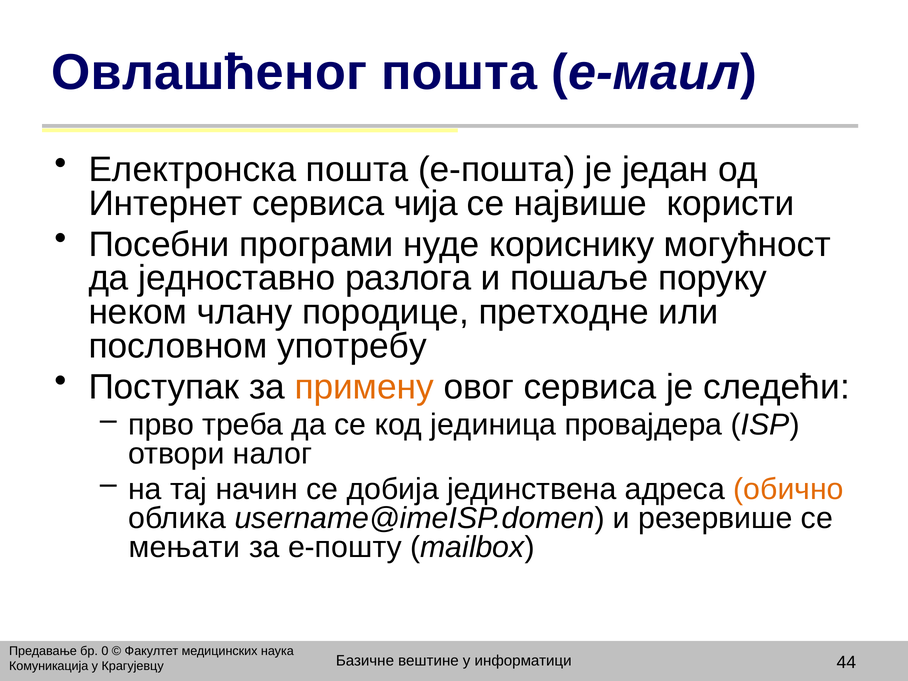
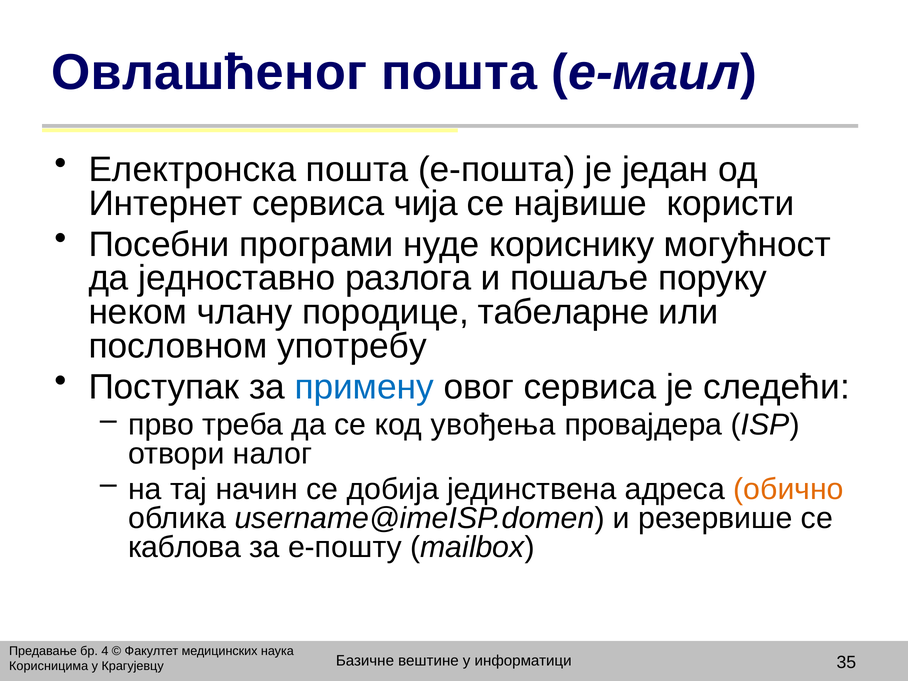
претходне: претходне -> табеларне
примену colour: orange -> blue
јединица: јединица -> увођења
мењати: мењати -> каблова
0: 0 -> 4
44: 44 -> 35
Комуникација: Комуникација -> Корисницима
